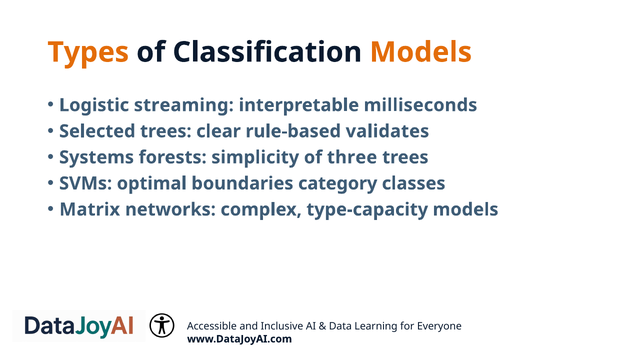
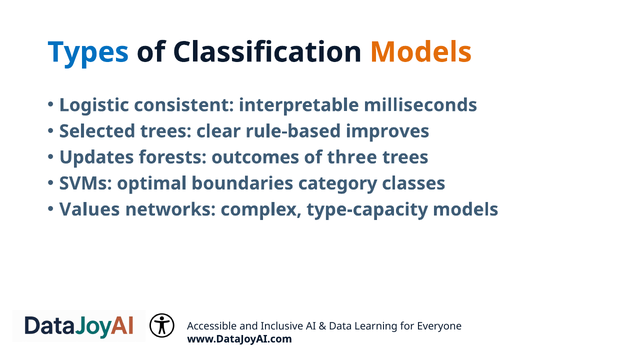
Types colour: orange -> blue
streaming: streaming -> consistent
validates: validates -> improves
Systems: Systems -> Updates
simplicity: simplicity -> outcomes
Matrix: Matrix -> Values
